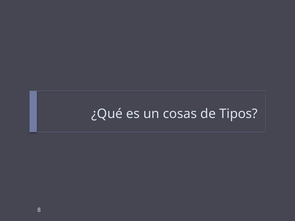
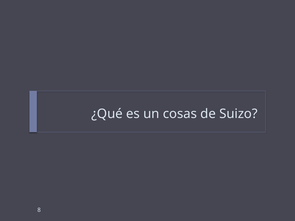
Tipos: Tipos -> Suizo
